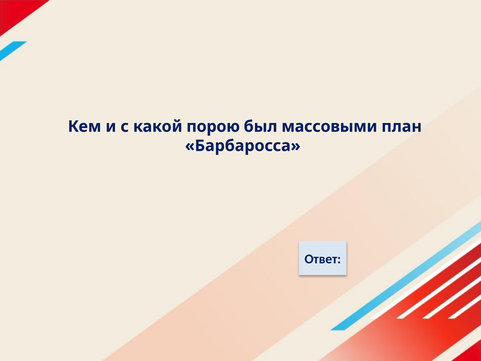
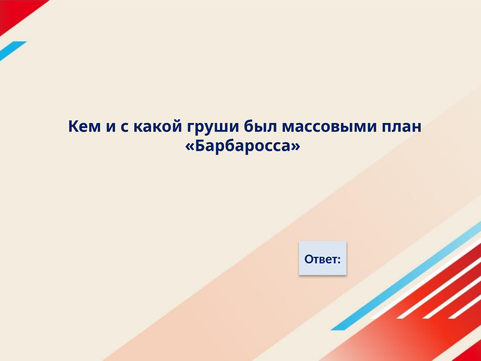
порою: порою -> груши
